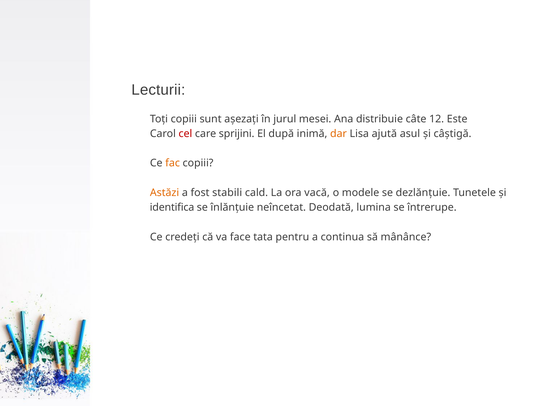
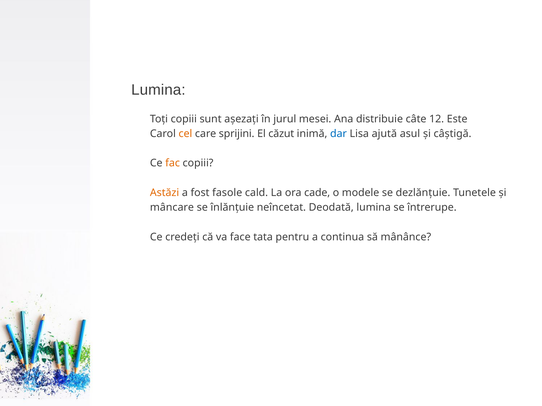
Lecturii at (158, 90): Lecturii -> Lumina
cel colour: red -> orange
după: după -> căzut
dar colour: orange -> blue
stabili: stabili -> fasole
vacă: vacă -> cade
identifica: identifica -> mâncare
